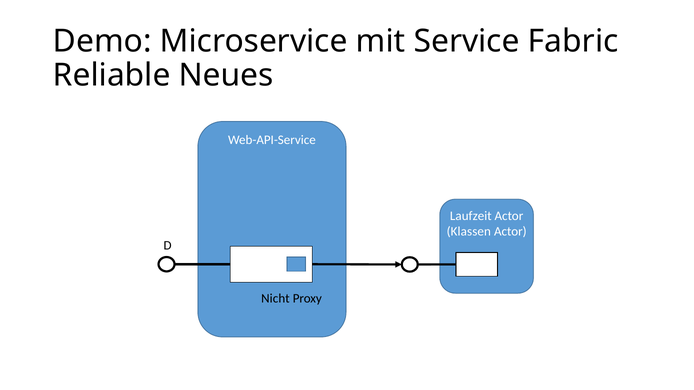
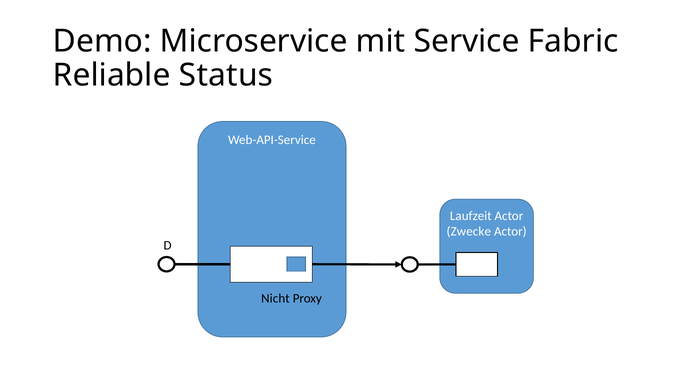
Neues: Neues -> Status
Klassen: Klassen -> Zwecke
